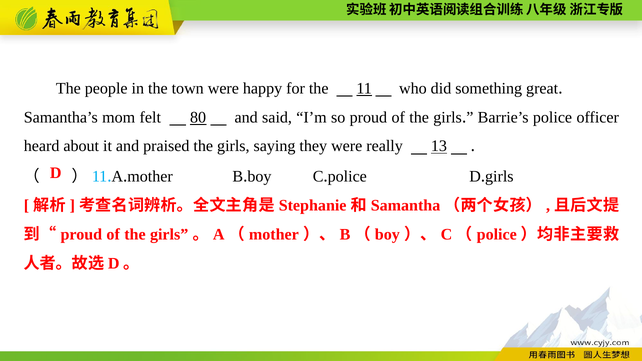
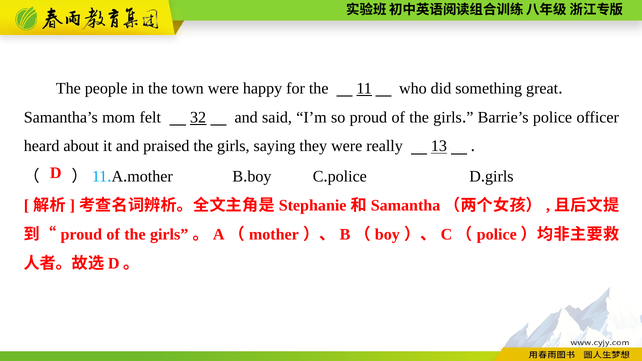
80: 80 -> 32
